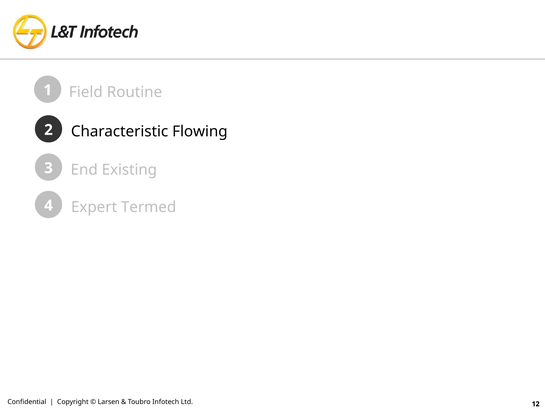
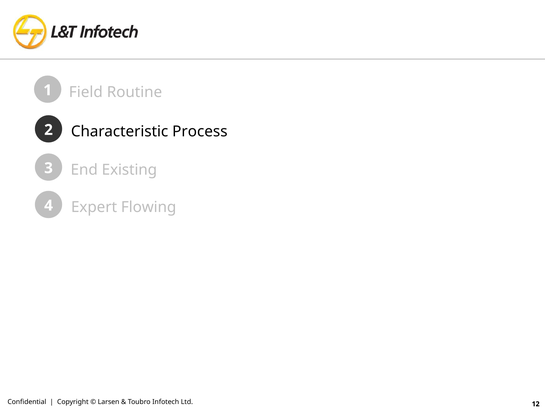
Flowing: Flowing -> Process
Termed: Termed -> Flowing
